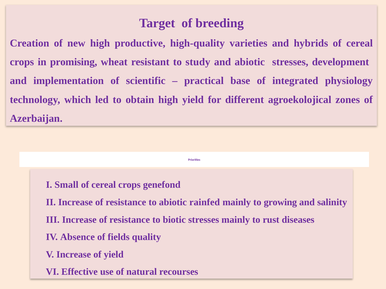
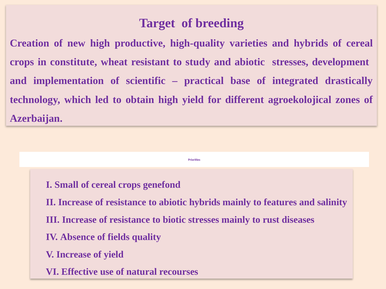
promising: promising -> constitute
physiology: physiology -> drastically
abiotic rainfed: rainfed -> hybrids
growing: growing -> features
